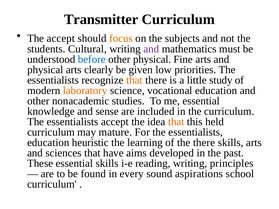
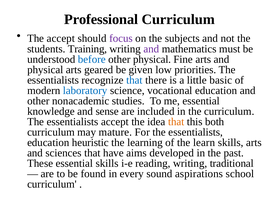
Transmitter: Transmitter -> Professional
focus colour: orange -> purple
Cultural: Cultural -> Training
clearly: clearly -> geared
that at (134, 80) colour: orange -> blue
study: study -> basic
laboratory colour: orange -> blue
held: held -> both
the there: there -> learn
principles: principles -> traditional
